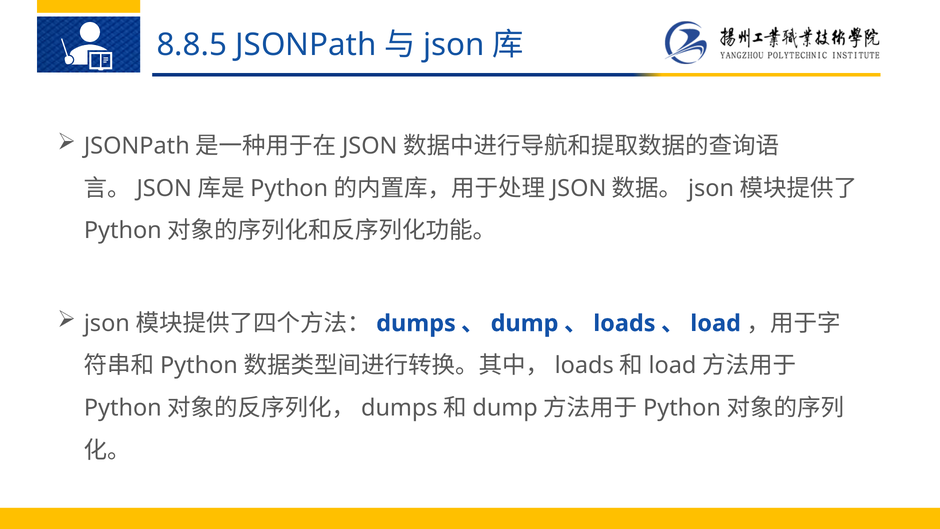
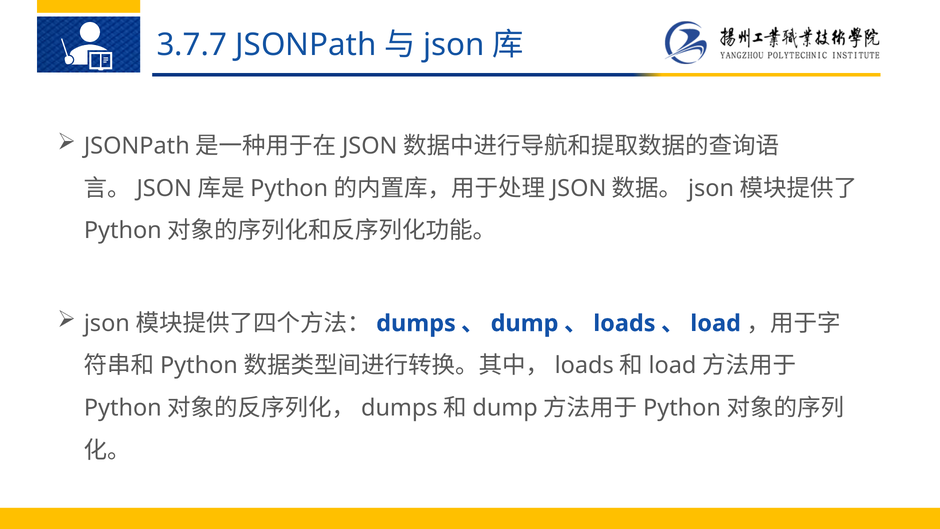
8.8.5: 8.8.5 -> 3.7.7
